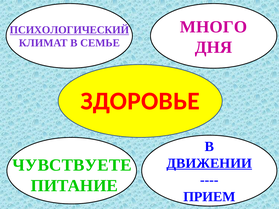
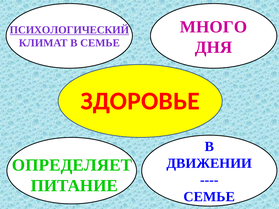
ДВИЖЕНИИ underline: present -> none
ЧУВСТВУЕТЕ: ЧУВСТВУЕТЕ -> ОПРЕДЕЛЯЕТ
ПРИЕМ at (209, 197): ПРИЕМ -> СЕМЬЕ
